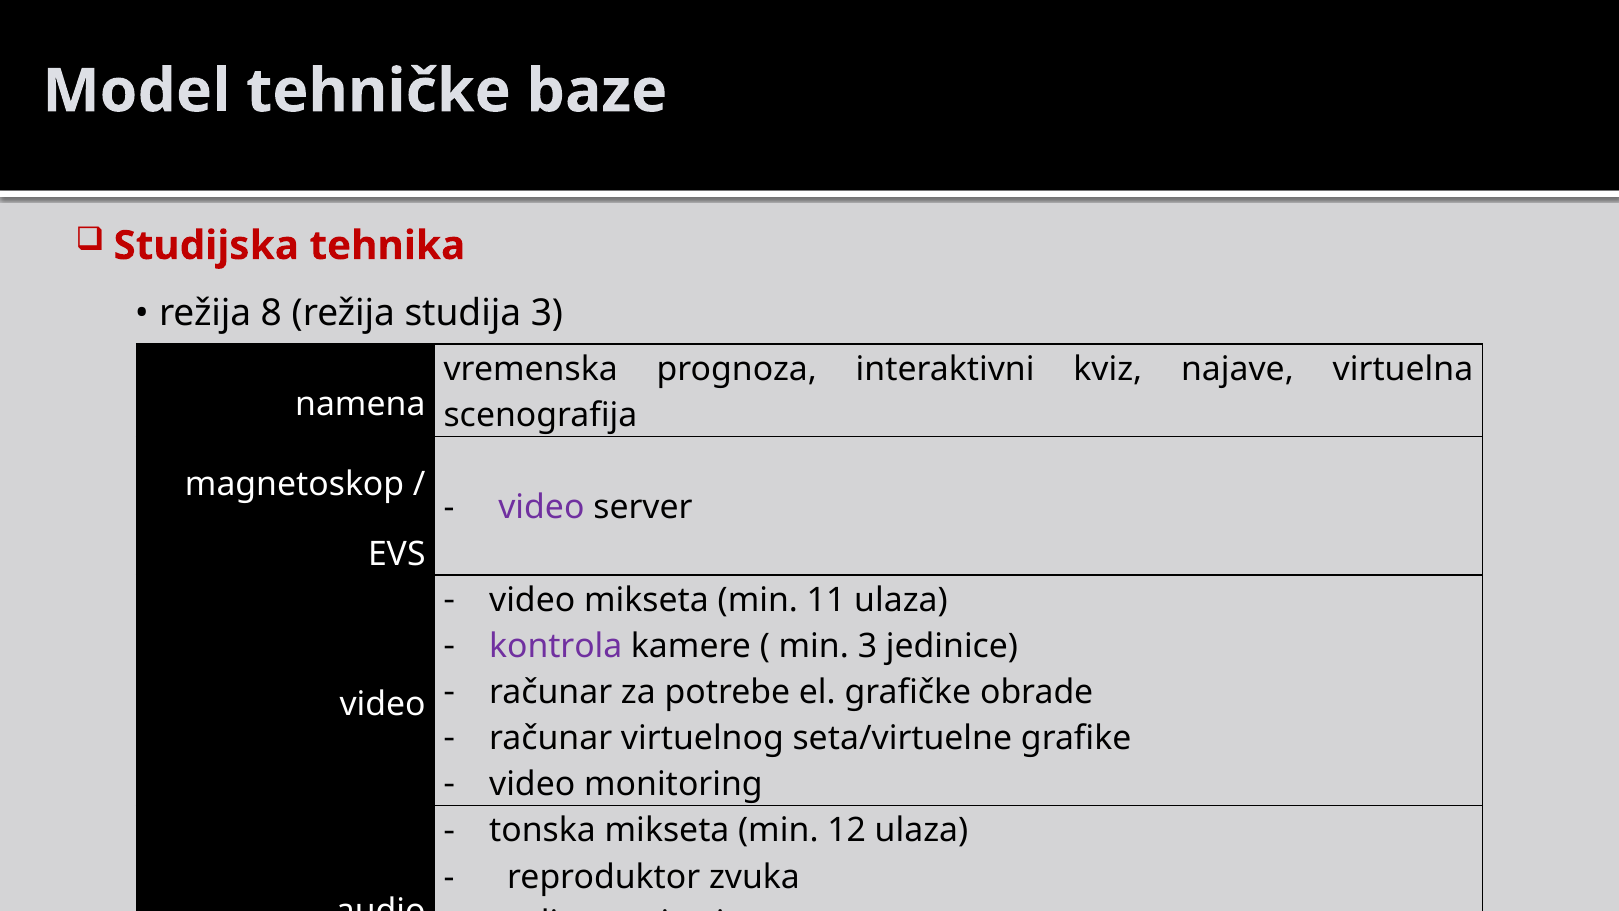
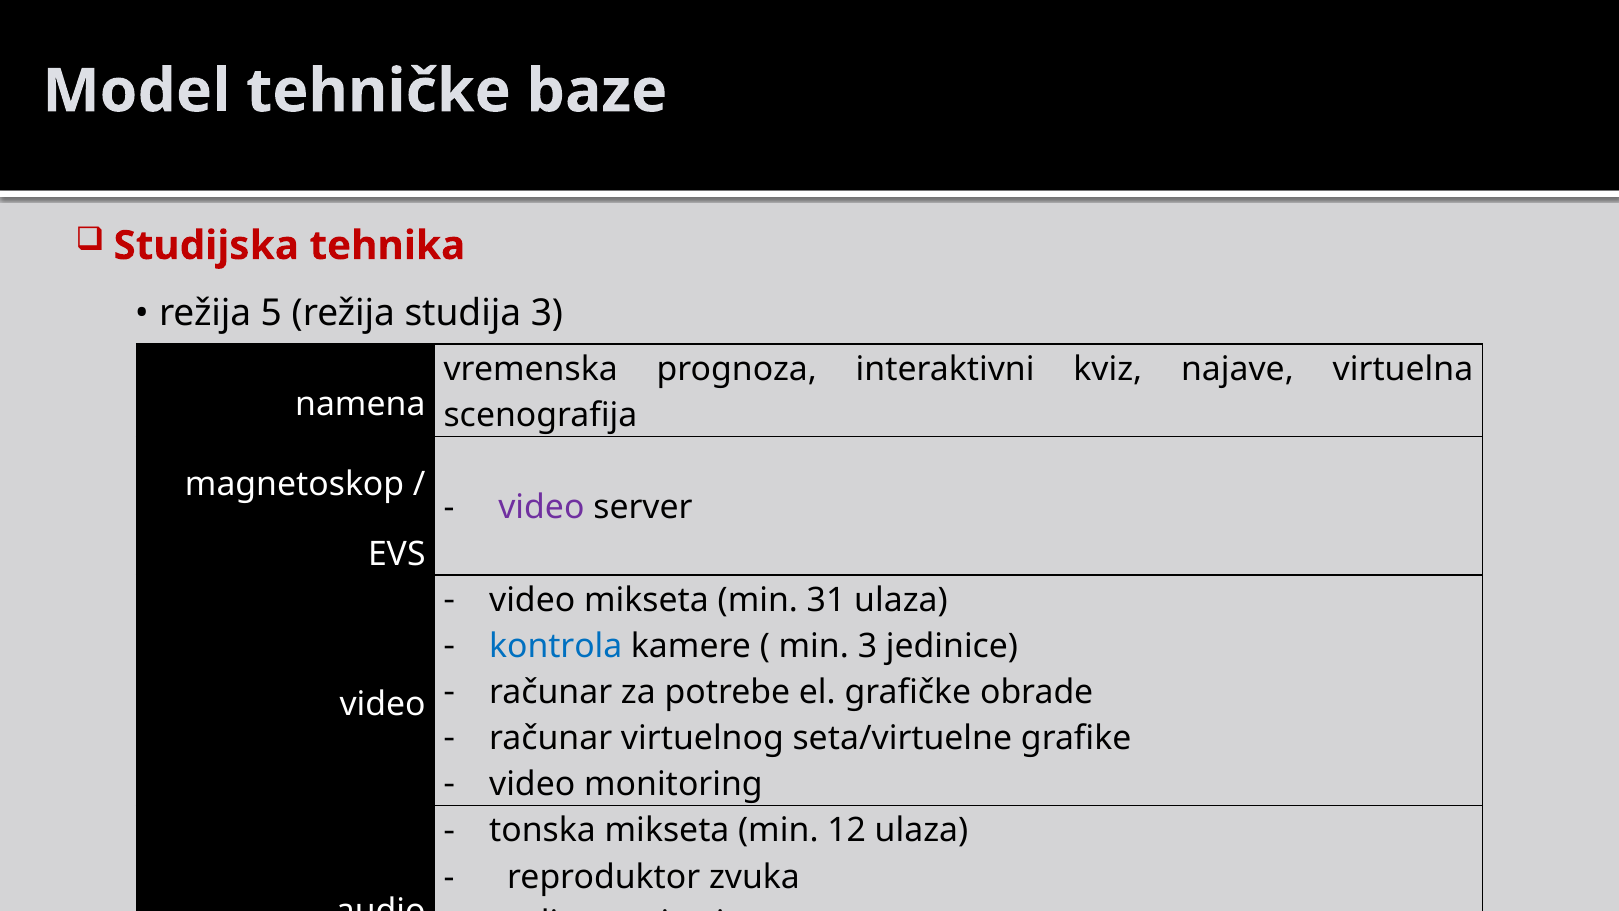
8: 8 -> 5
11: 11 -> 31
kontrola colour: purple -> blue
